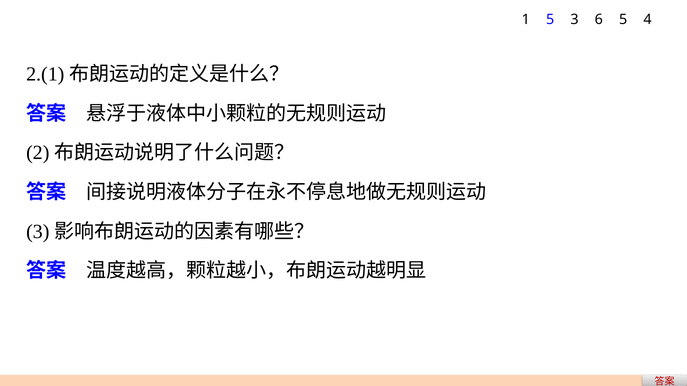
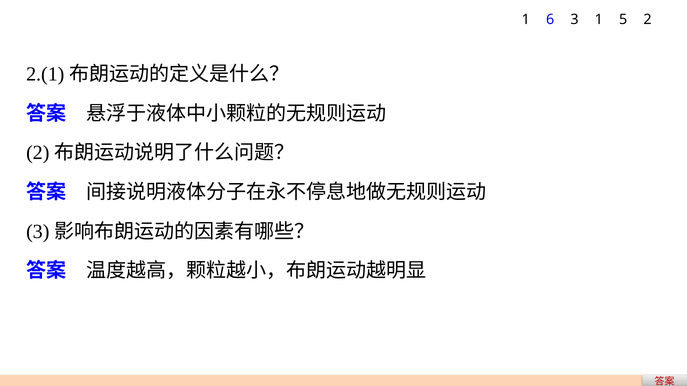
1 5: 5 -> 6
3 6: 6 -> 1
5 4: 4 -> 2
